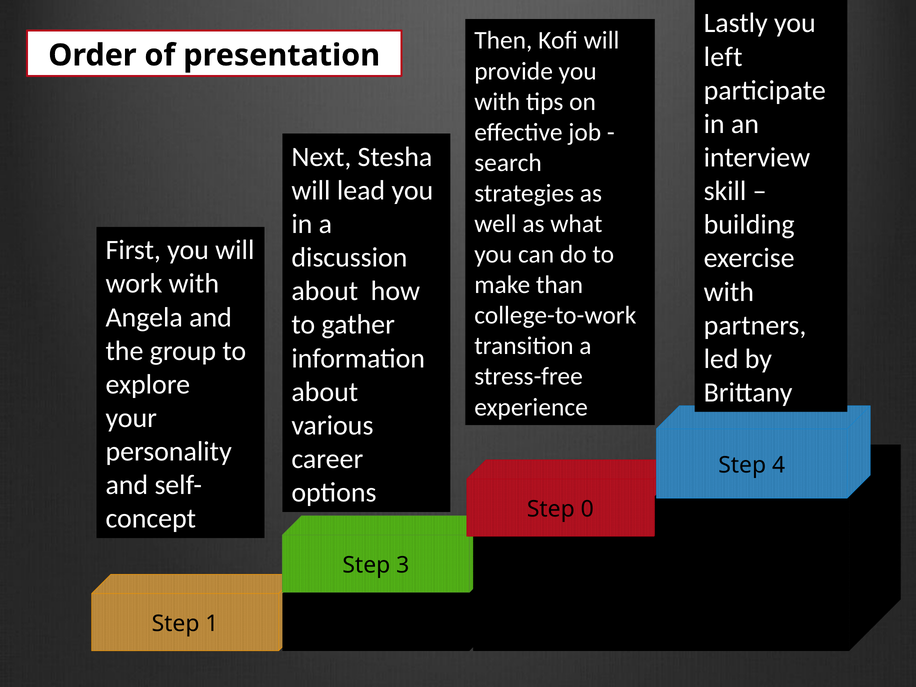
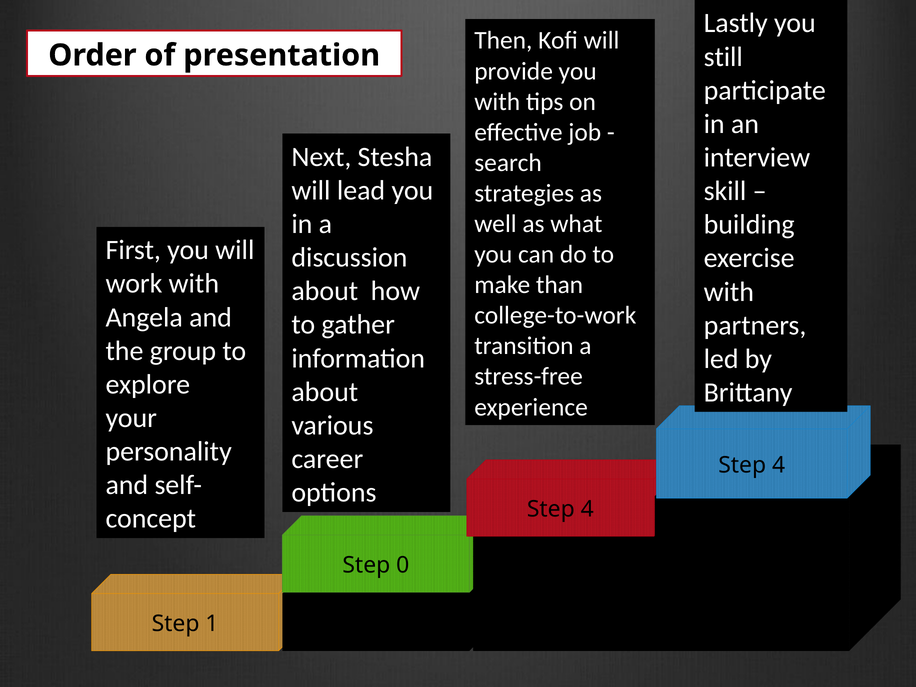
left: left -> still
0 at (587, 509): 0 -> 4
3: 3 -> 0
